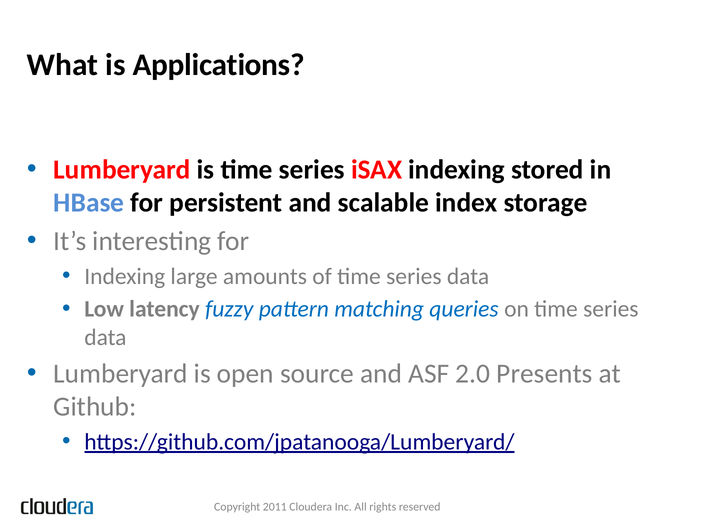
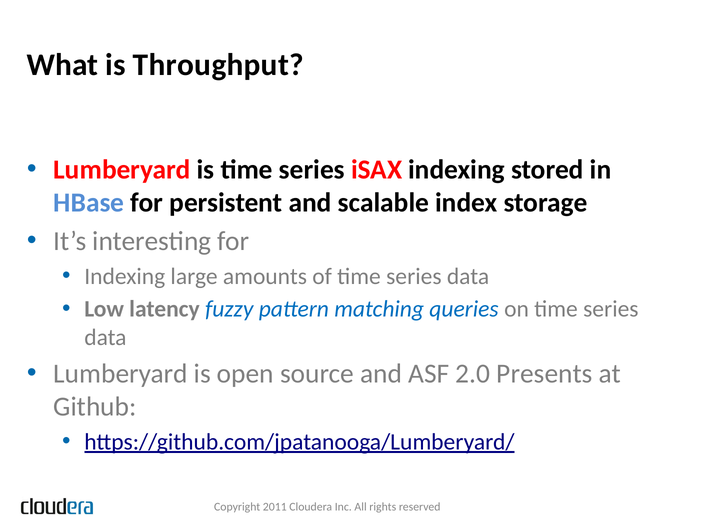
Applications: Applications -> Throughput
